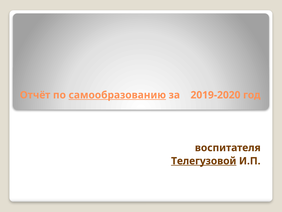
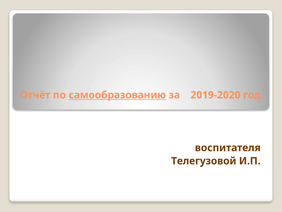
Телегузовой underline: present -> none
